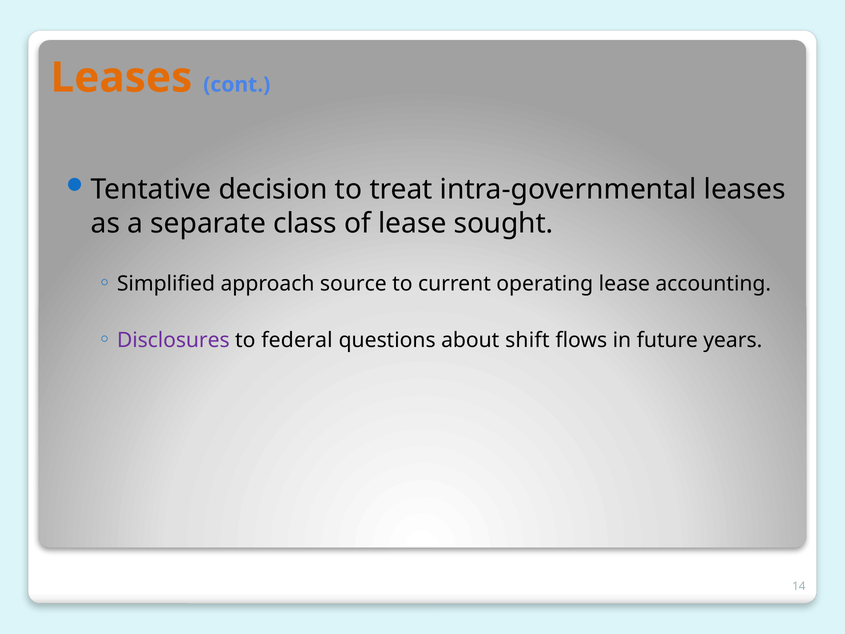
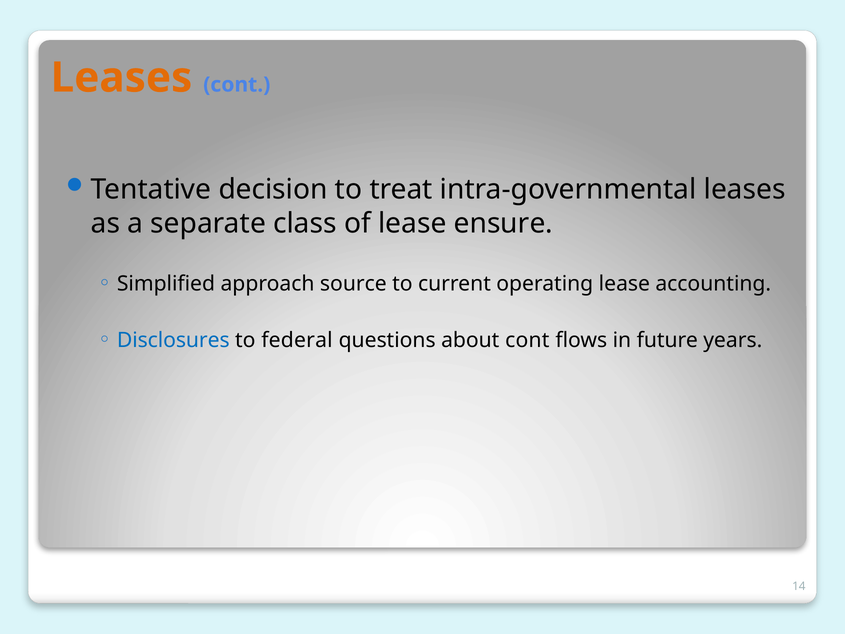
sought: sought -> ensure
Disclosures colour: purple -> blue
about shift: shift -> cont
